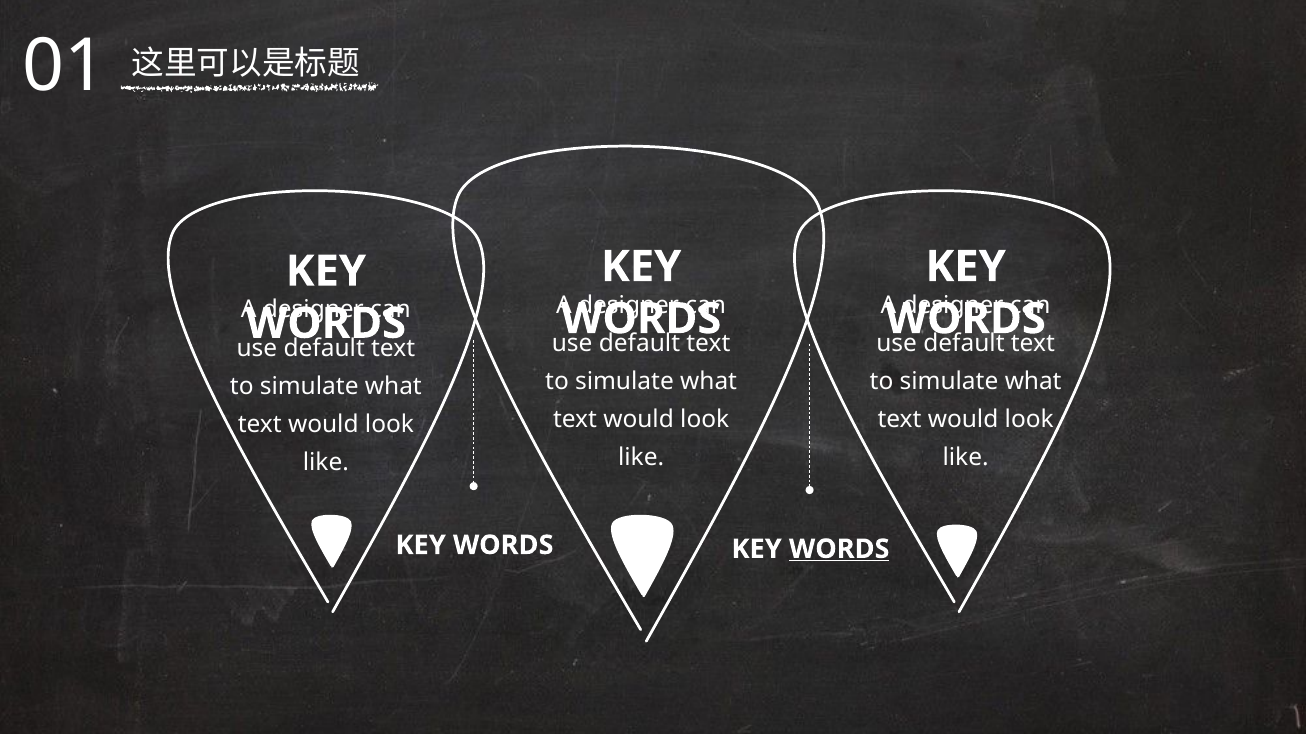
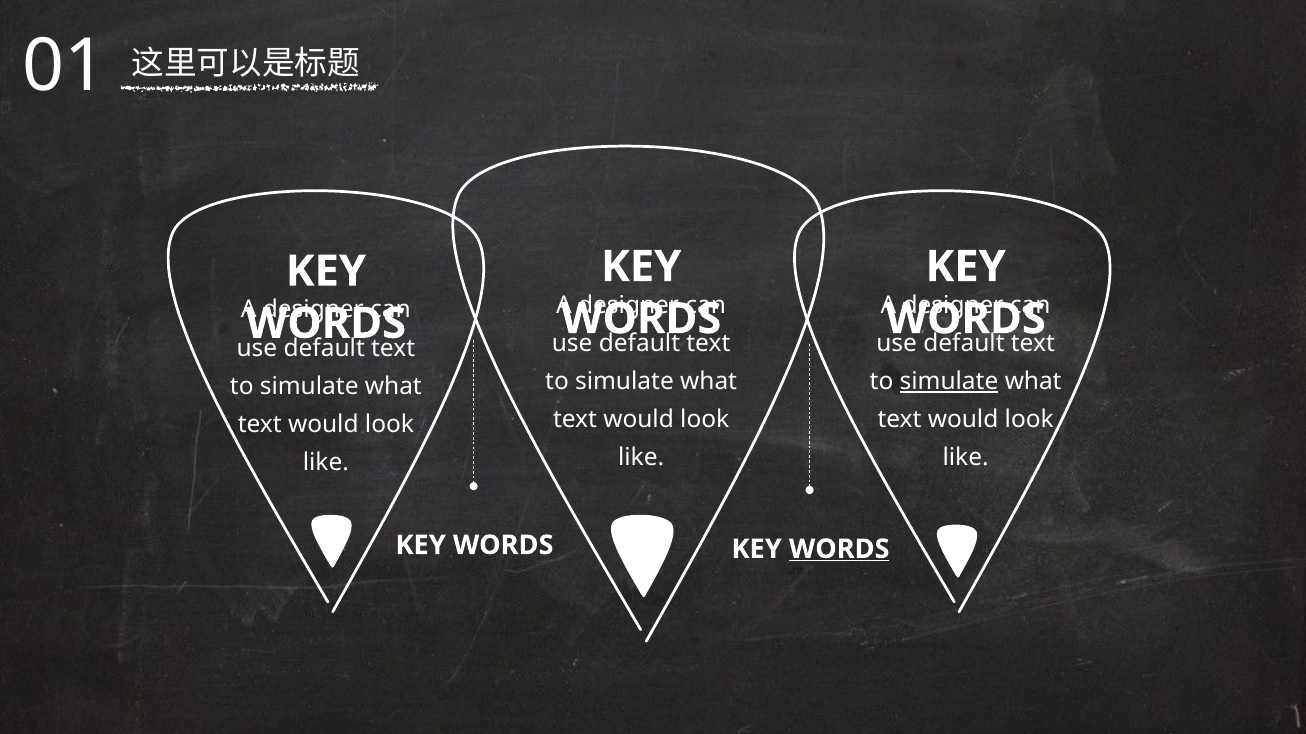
simulate at (949, 382) underline: none -> present
